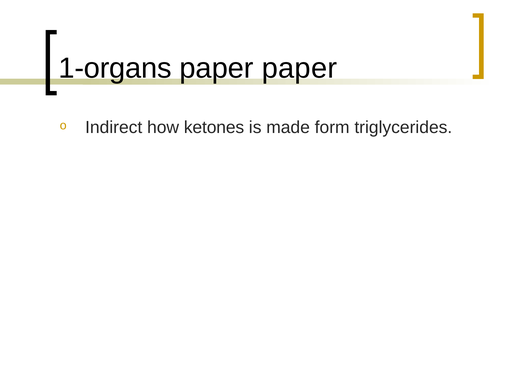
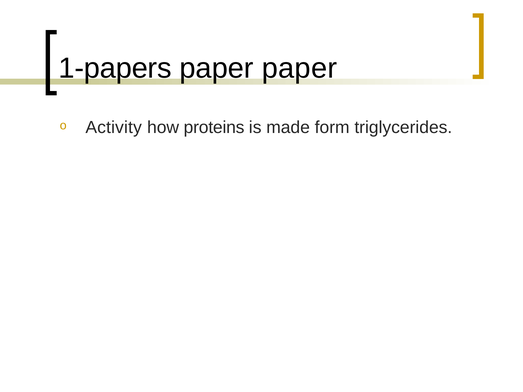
1-organs: 1-organs -> 1-papers
Indirect: Indirect -> Activity
ketones: ketones -> proteins
